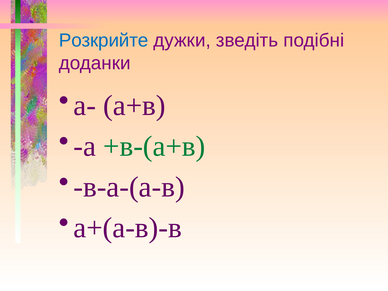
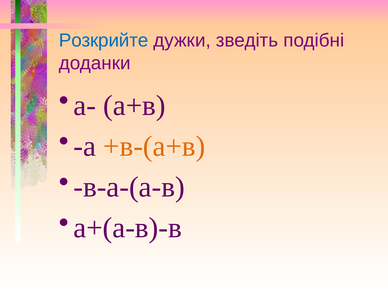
+в-(а+в colour: green -> orange
